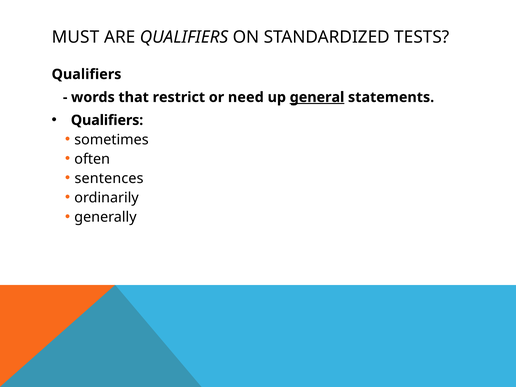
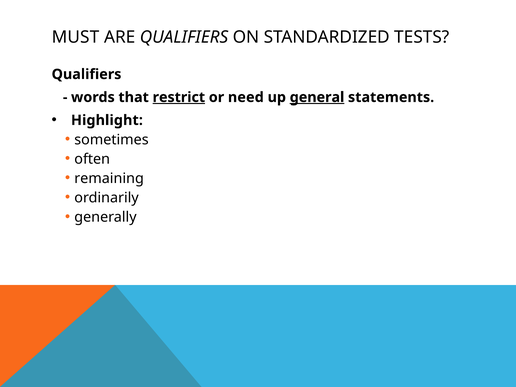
restrict underline: none -> present
Qualifiers at (107, 120): Qualifiers -> Highlight
sentences: sentences -> remaining
